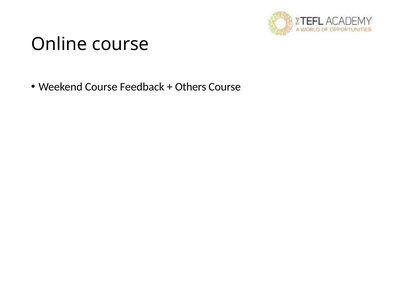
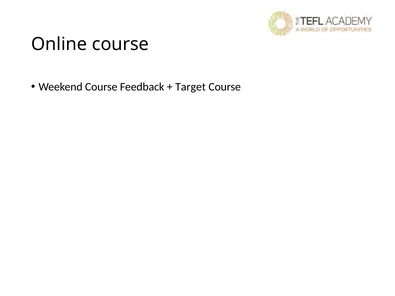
Others: Others -> Target
